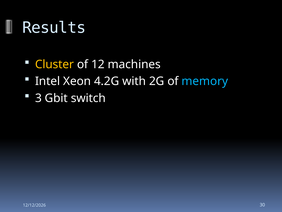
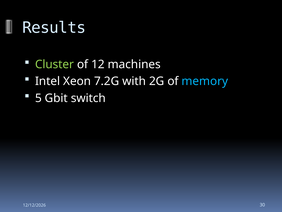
Cluster colour: yellow -> light green
4.2G: 4.2G -> 7.2G
3: 3 -> 5
